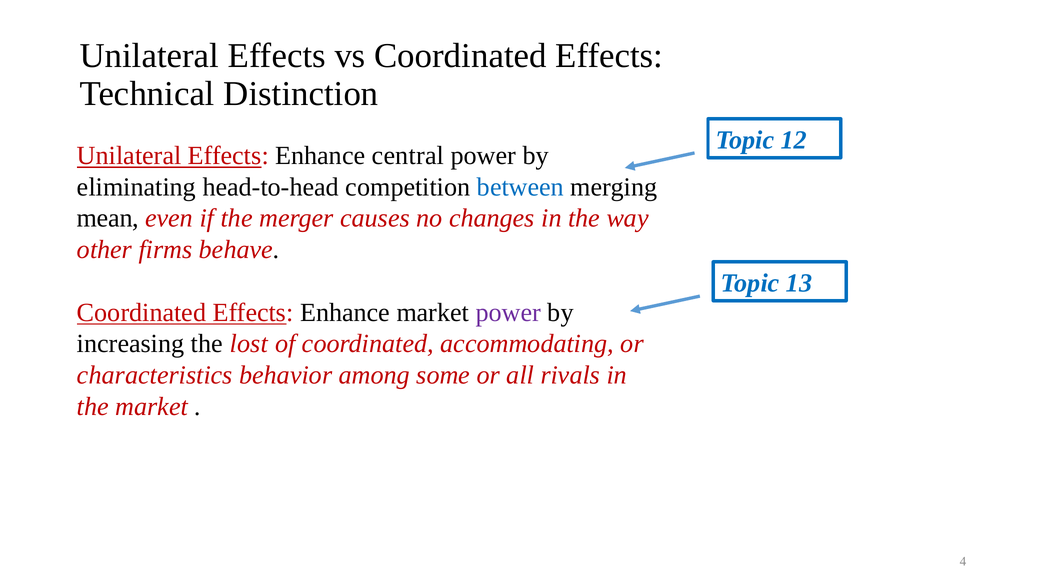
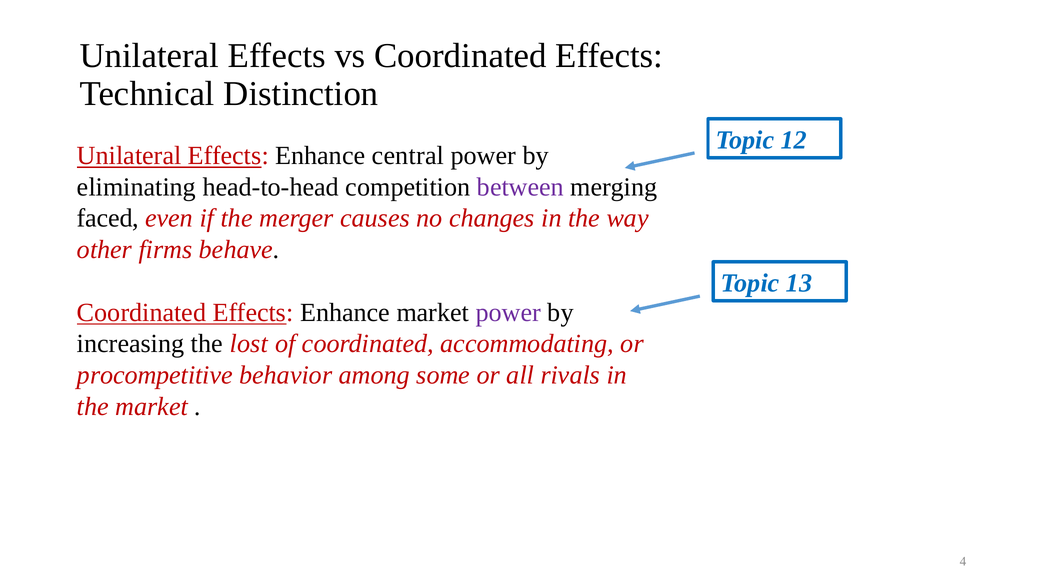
between colour: blue -> purple
mean: mean -> faced
characteristics: characteristics -> procompetitive
